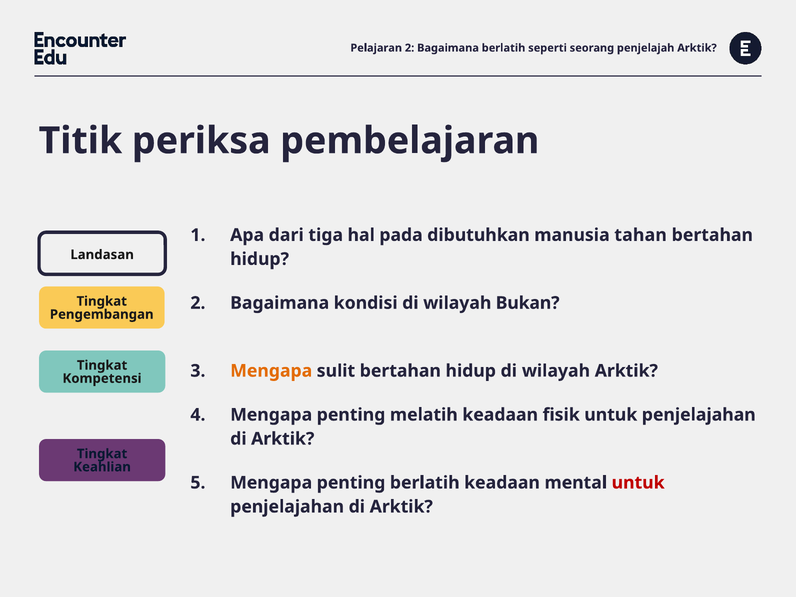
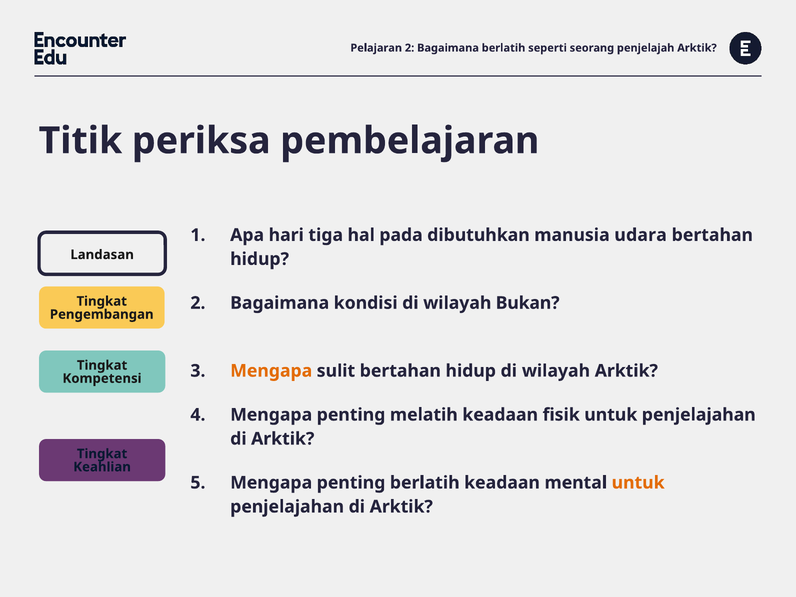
dari: dari -> hari
tahan: tahan -> udara
untuk at (638, 483) colour: red -> orange
